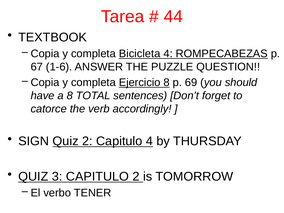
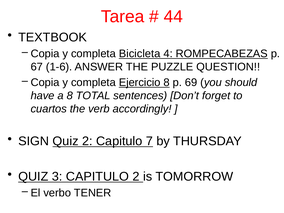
catorce: catorce -> cuartos
Capitulo 4: 4 -> 7
